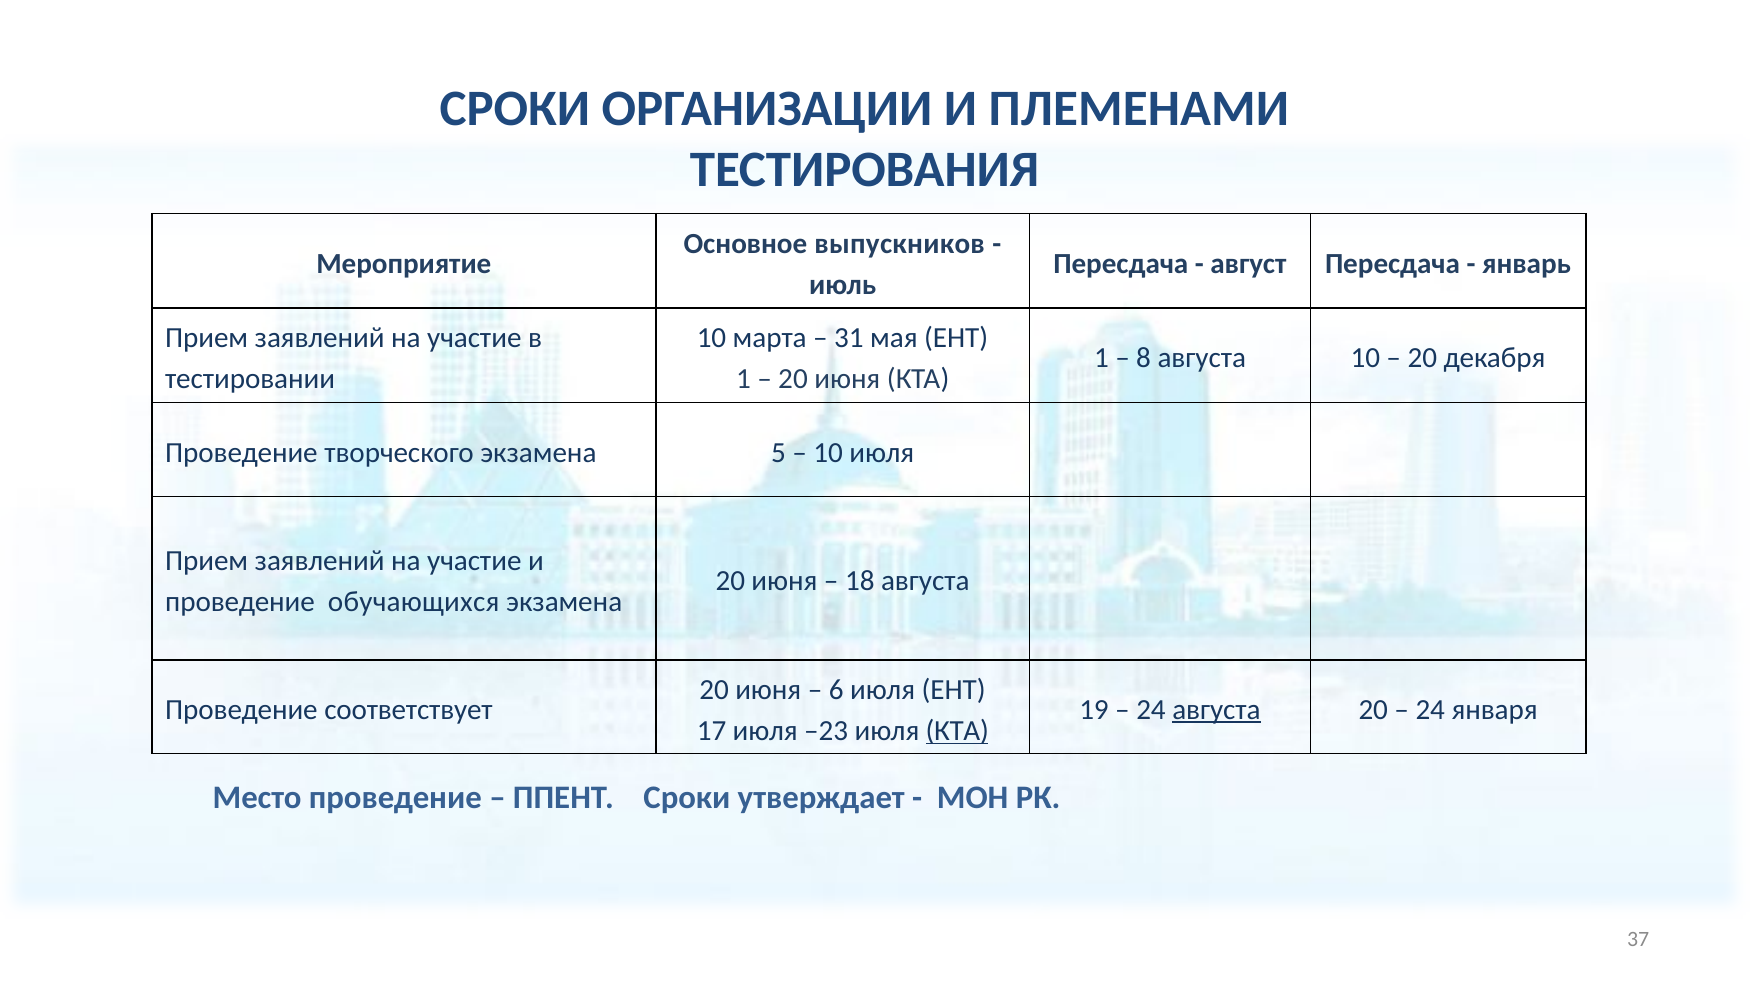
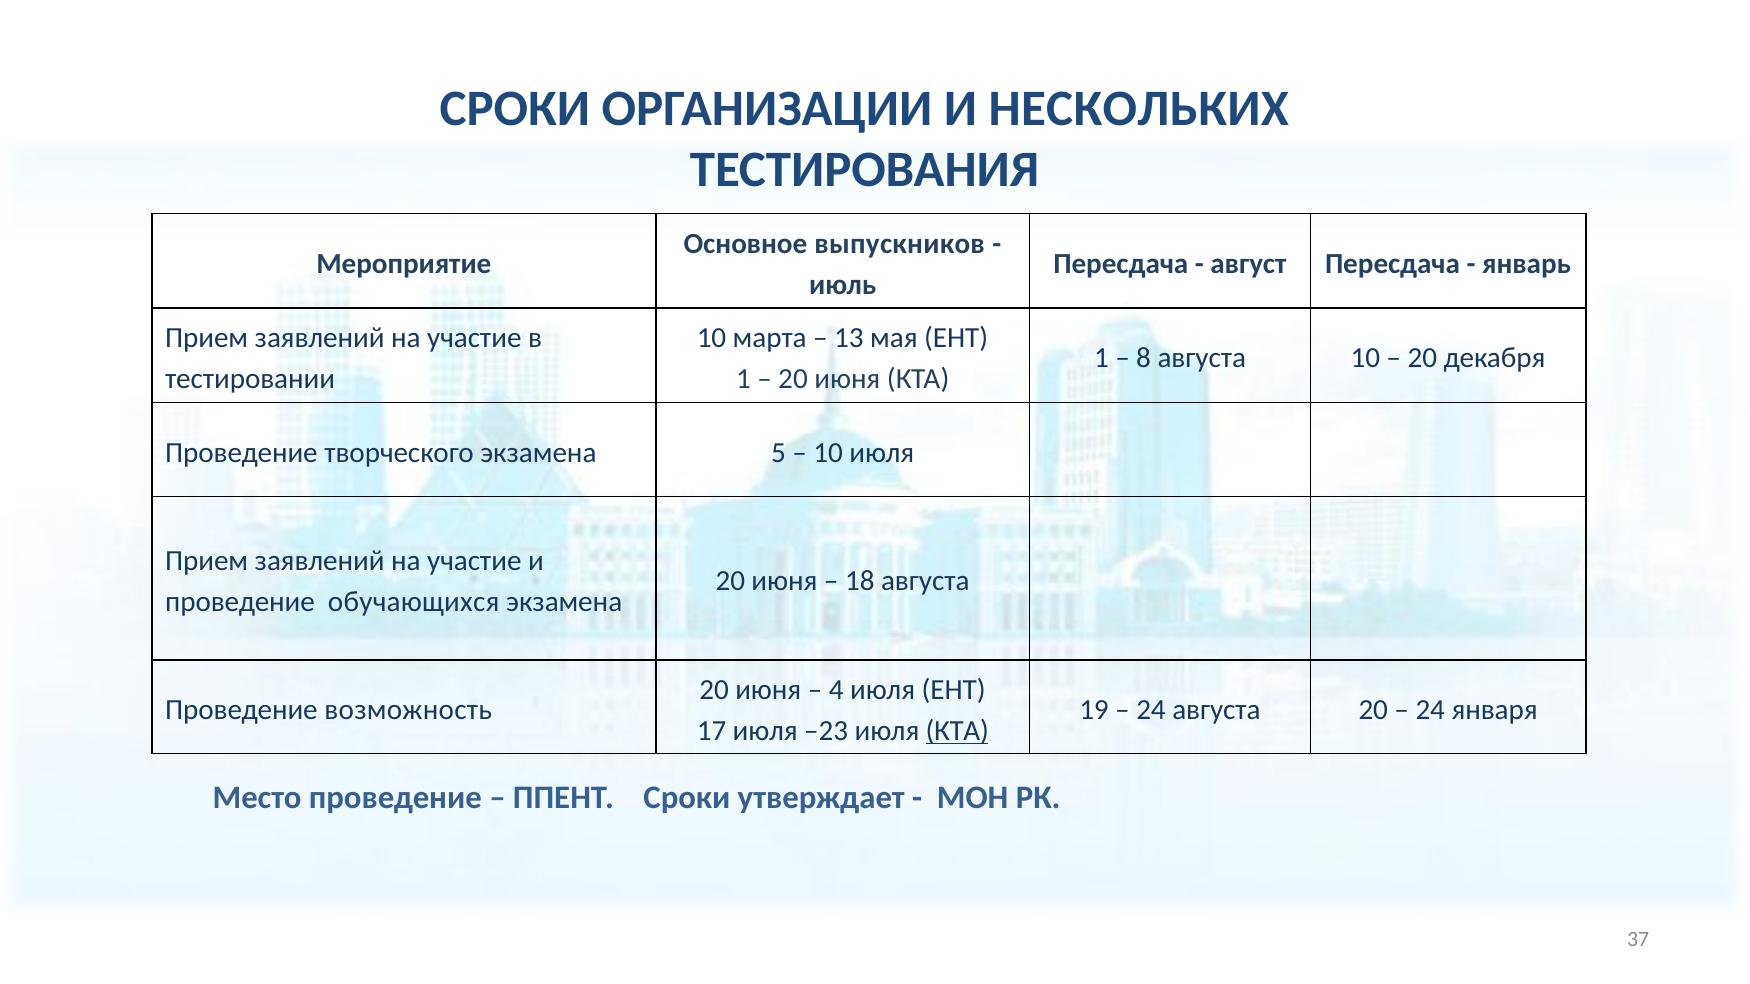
ПЛЕМЕНАМИ: ПЛЕМЕНАМИ -> НЕСКОЛЬКИХ
31: 31 -> 13
6: 6 -> 4
соответствует: соответствует -> возможность
августа at (1216, 710) underline: present -> none
